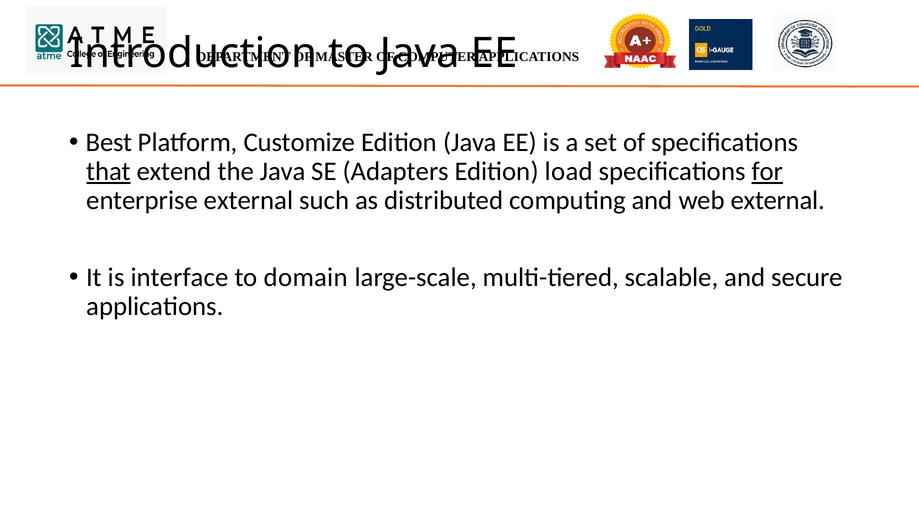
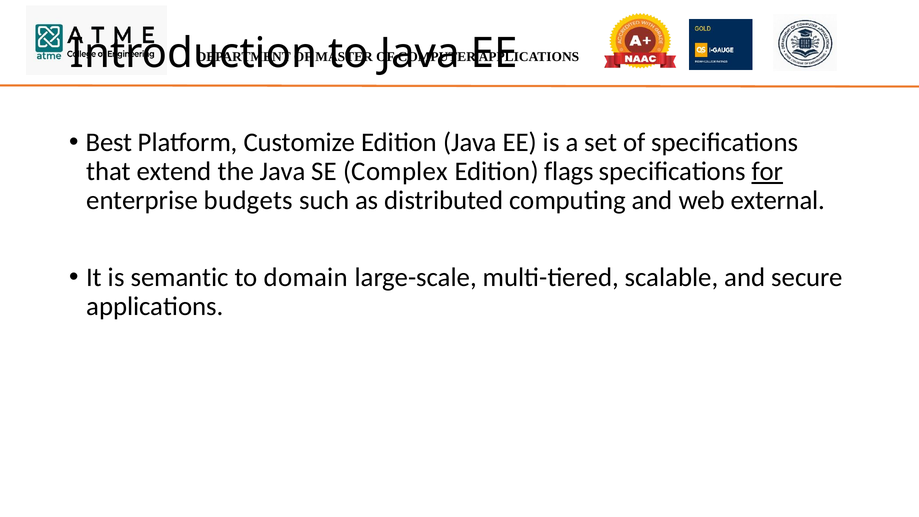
that underline: present -> none
Adapters: Adapters -> Complex
load: load -> flags
enterprise external: external -> budgets
interface: interface -> semantic
